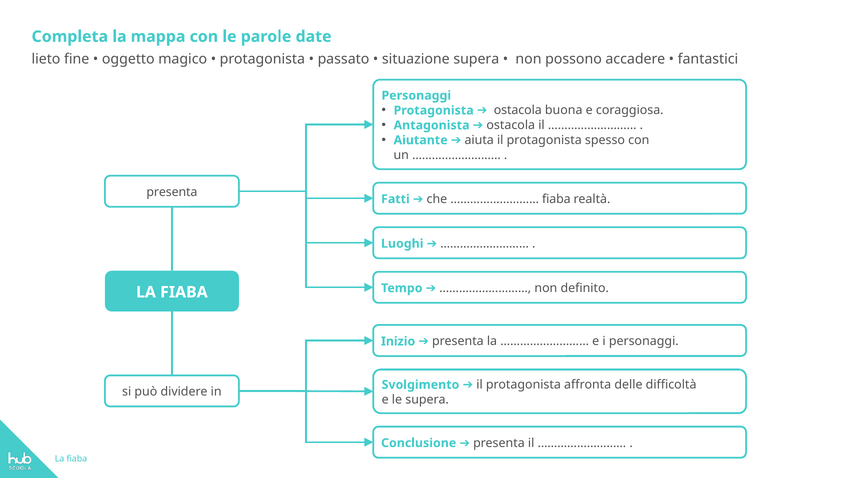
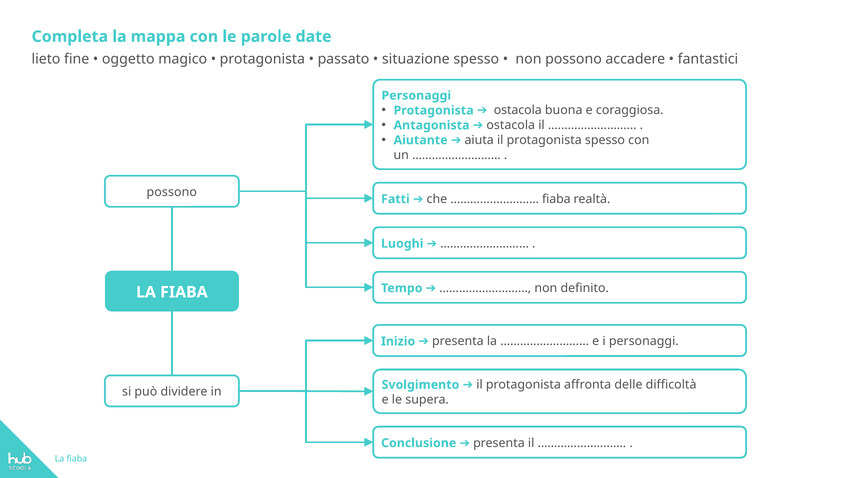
situazione supera: supera -> spesso
presenta at (172, 192): presenta -> possono
